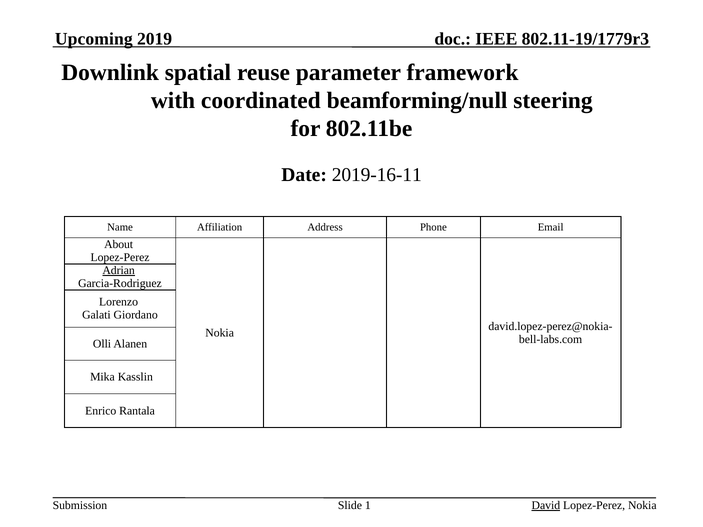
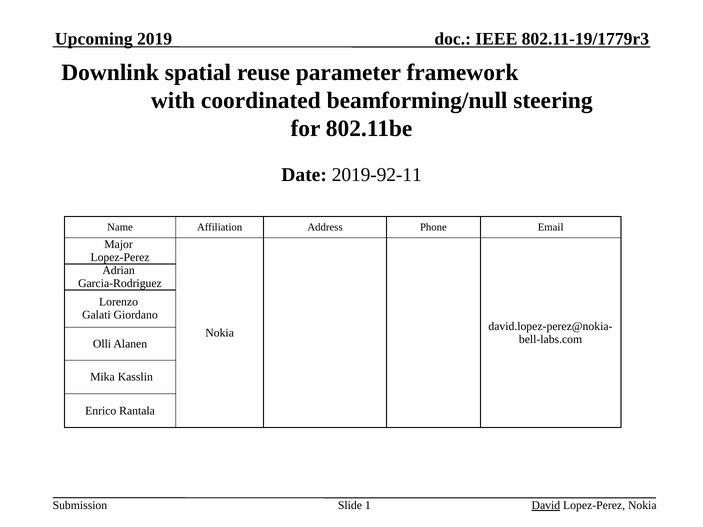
2019-16-11: 2019-16-11 -> 2019-92-11
About: About -> Major
Adrian underline: present -> none
